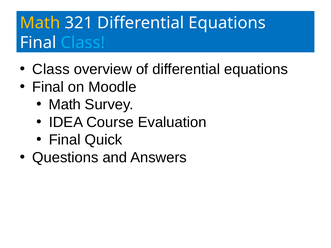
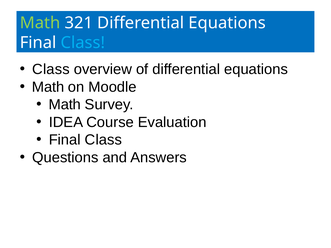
Math at (40, 23) colour: yellow -> light green
Final at (48, 87): Final -> Math
Quick at (103, 140): Quick -> Class
